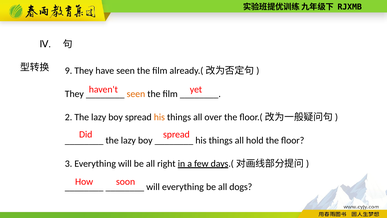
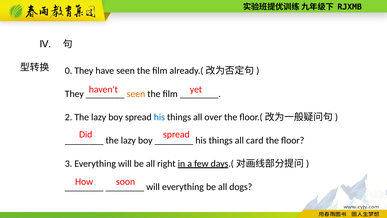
9: 9 -> 0
his at (159, 117) colour: orange -> blue
hold: hold -> card
